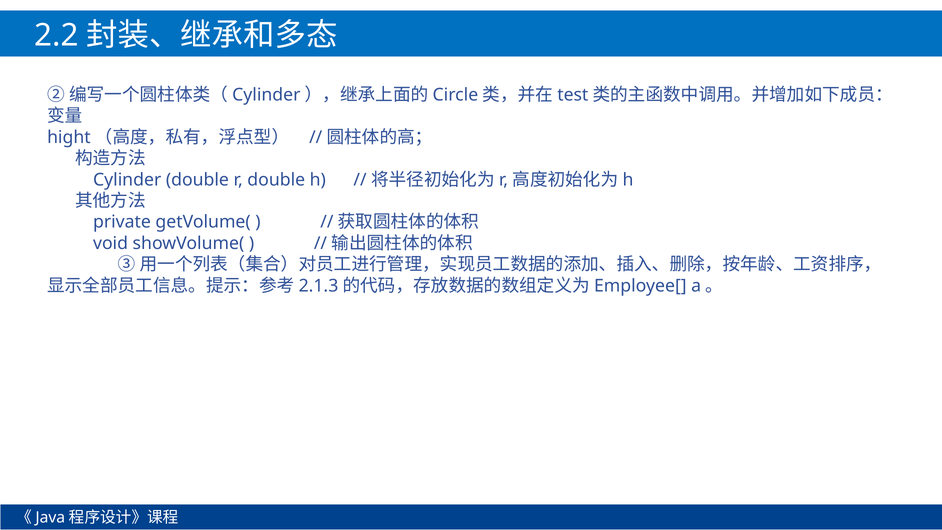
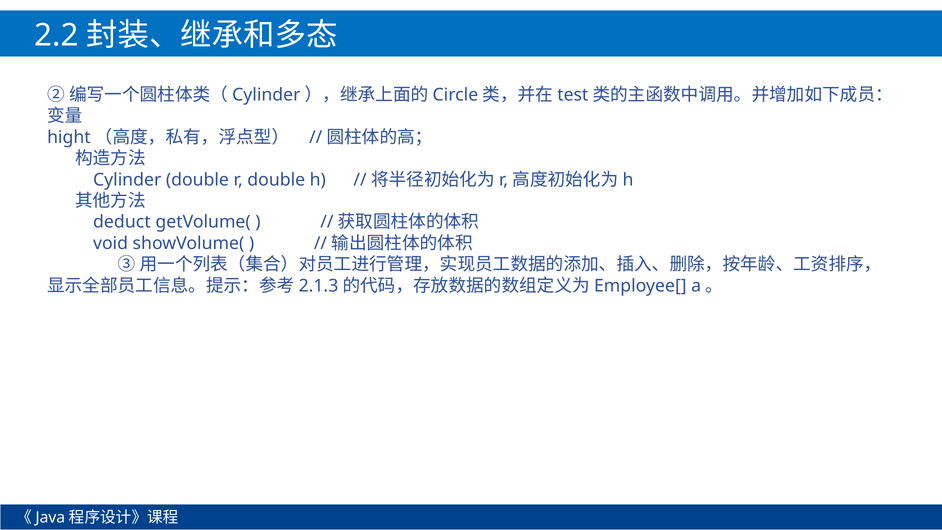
private: private -> deduct
